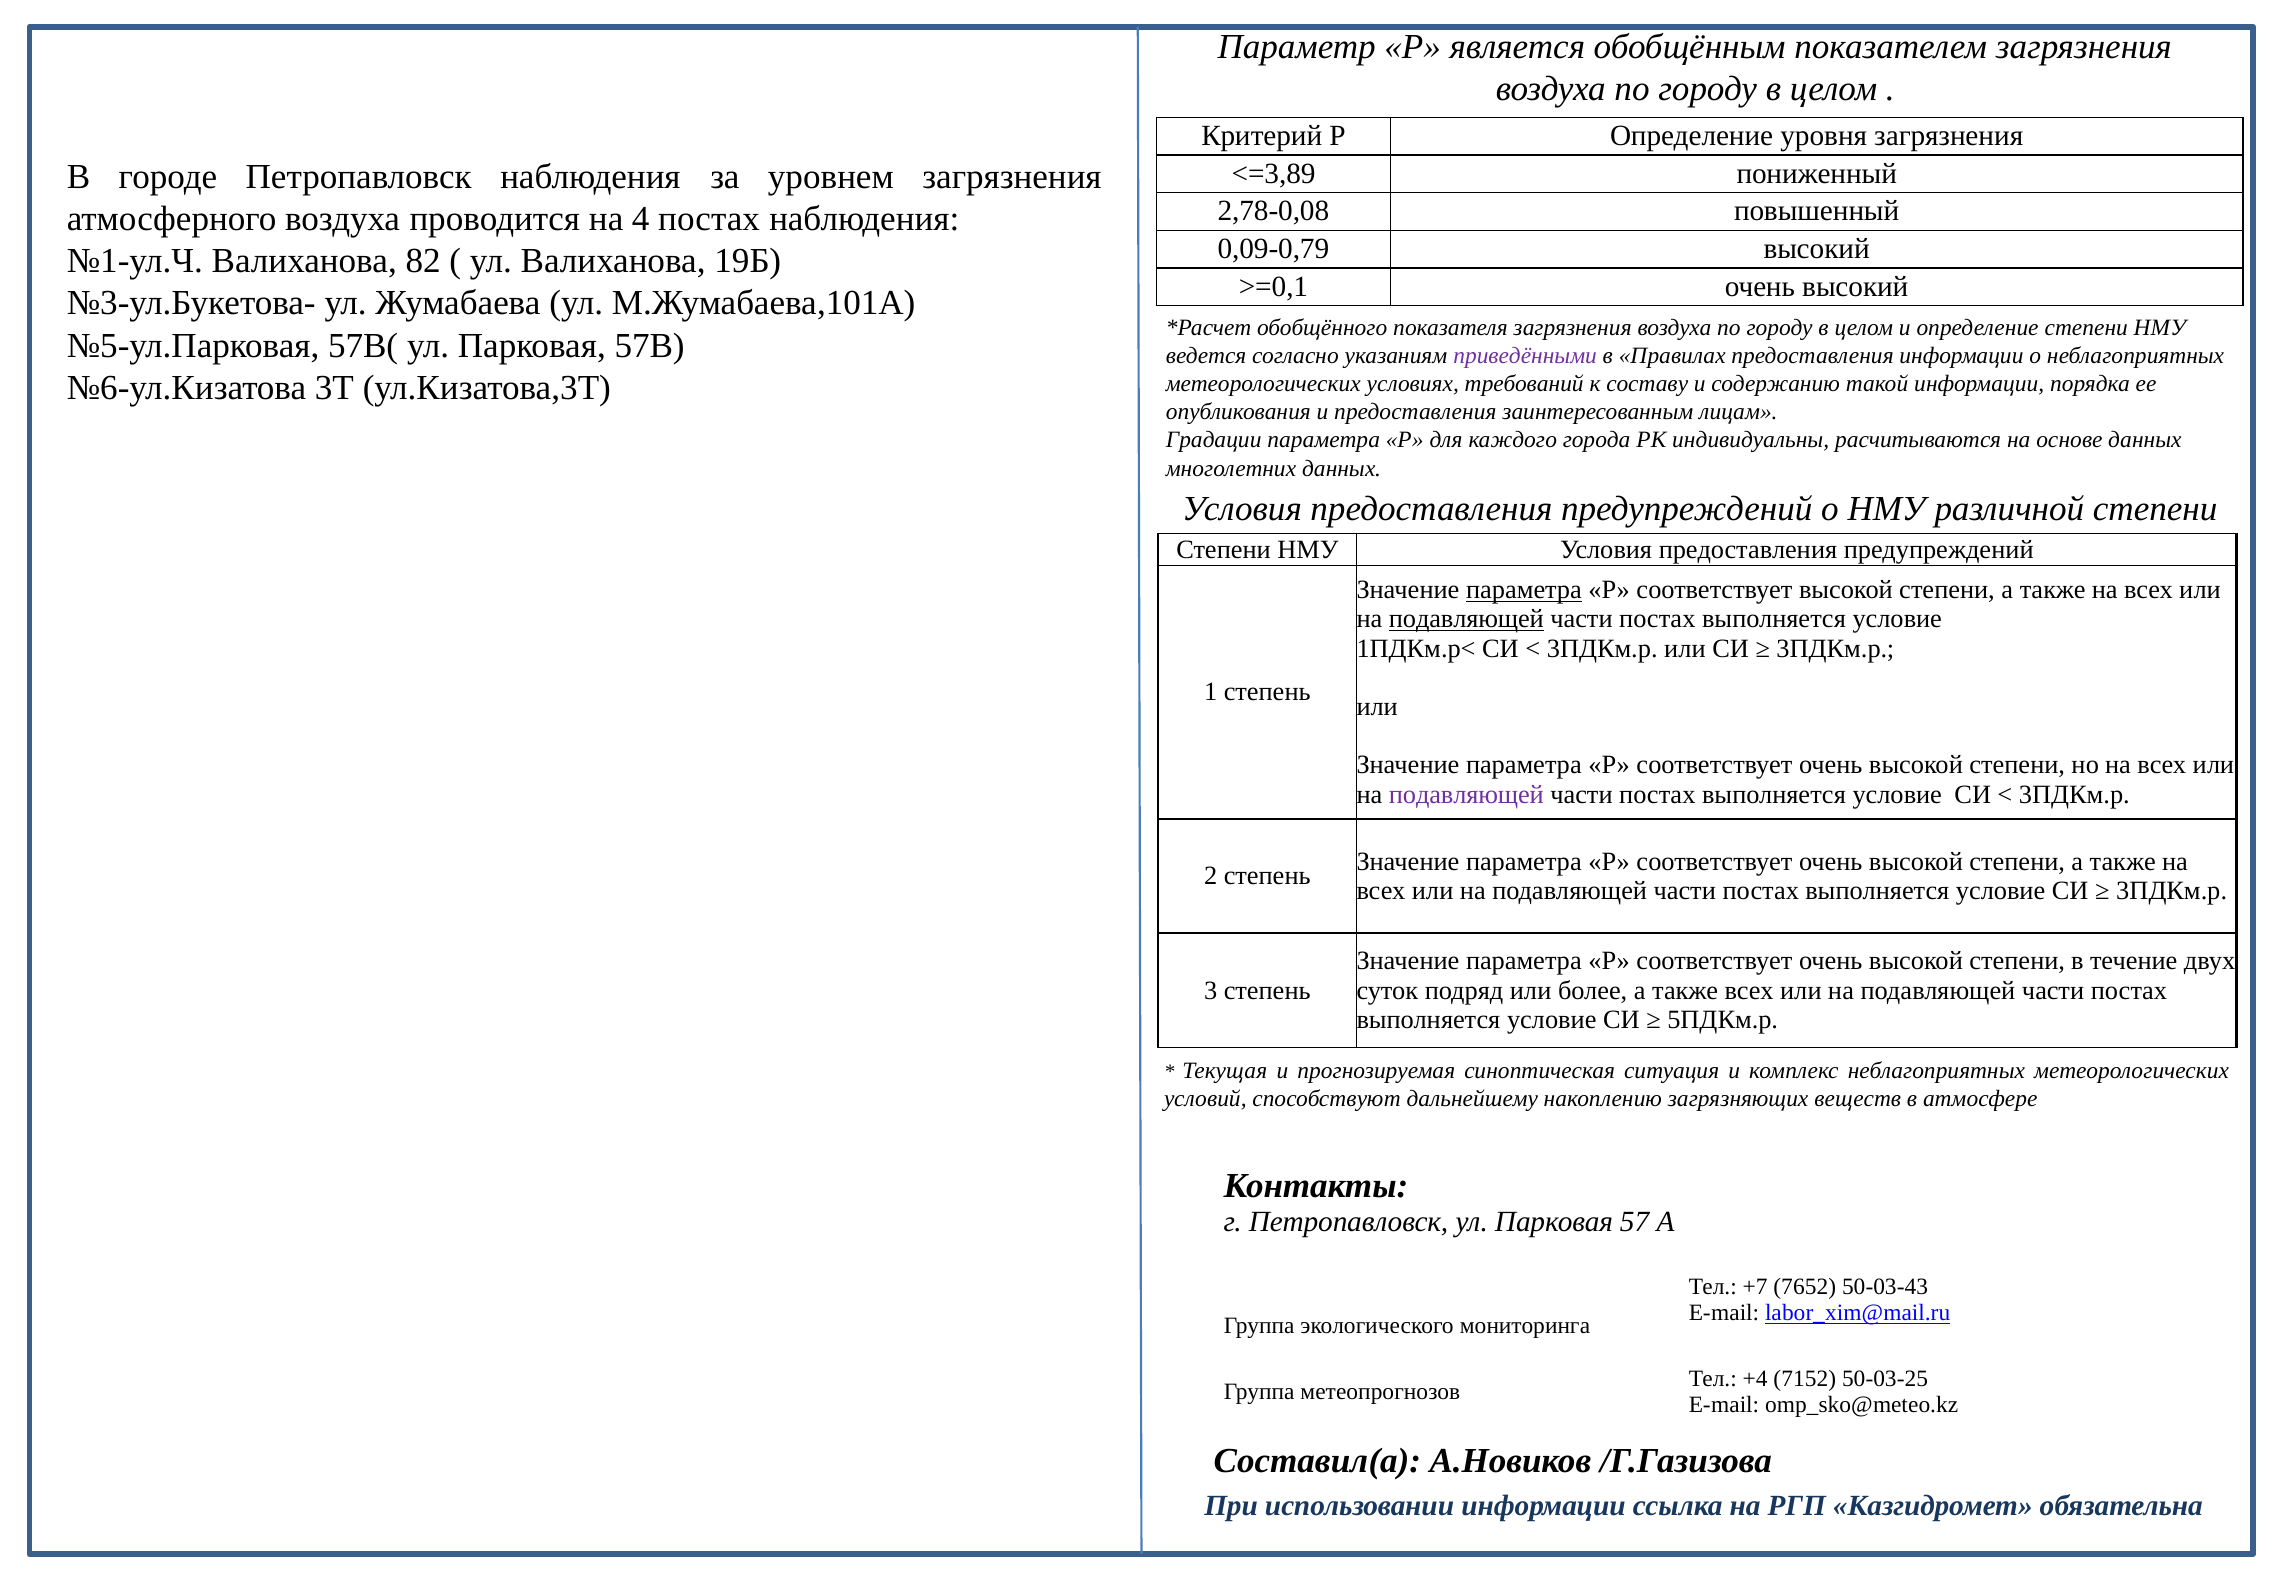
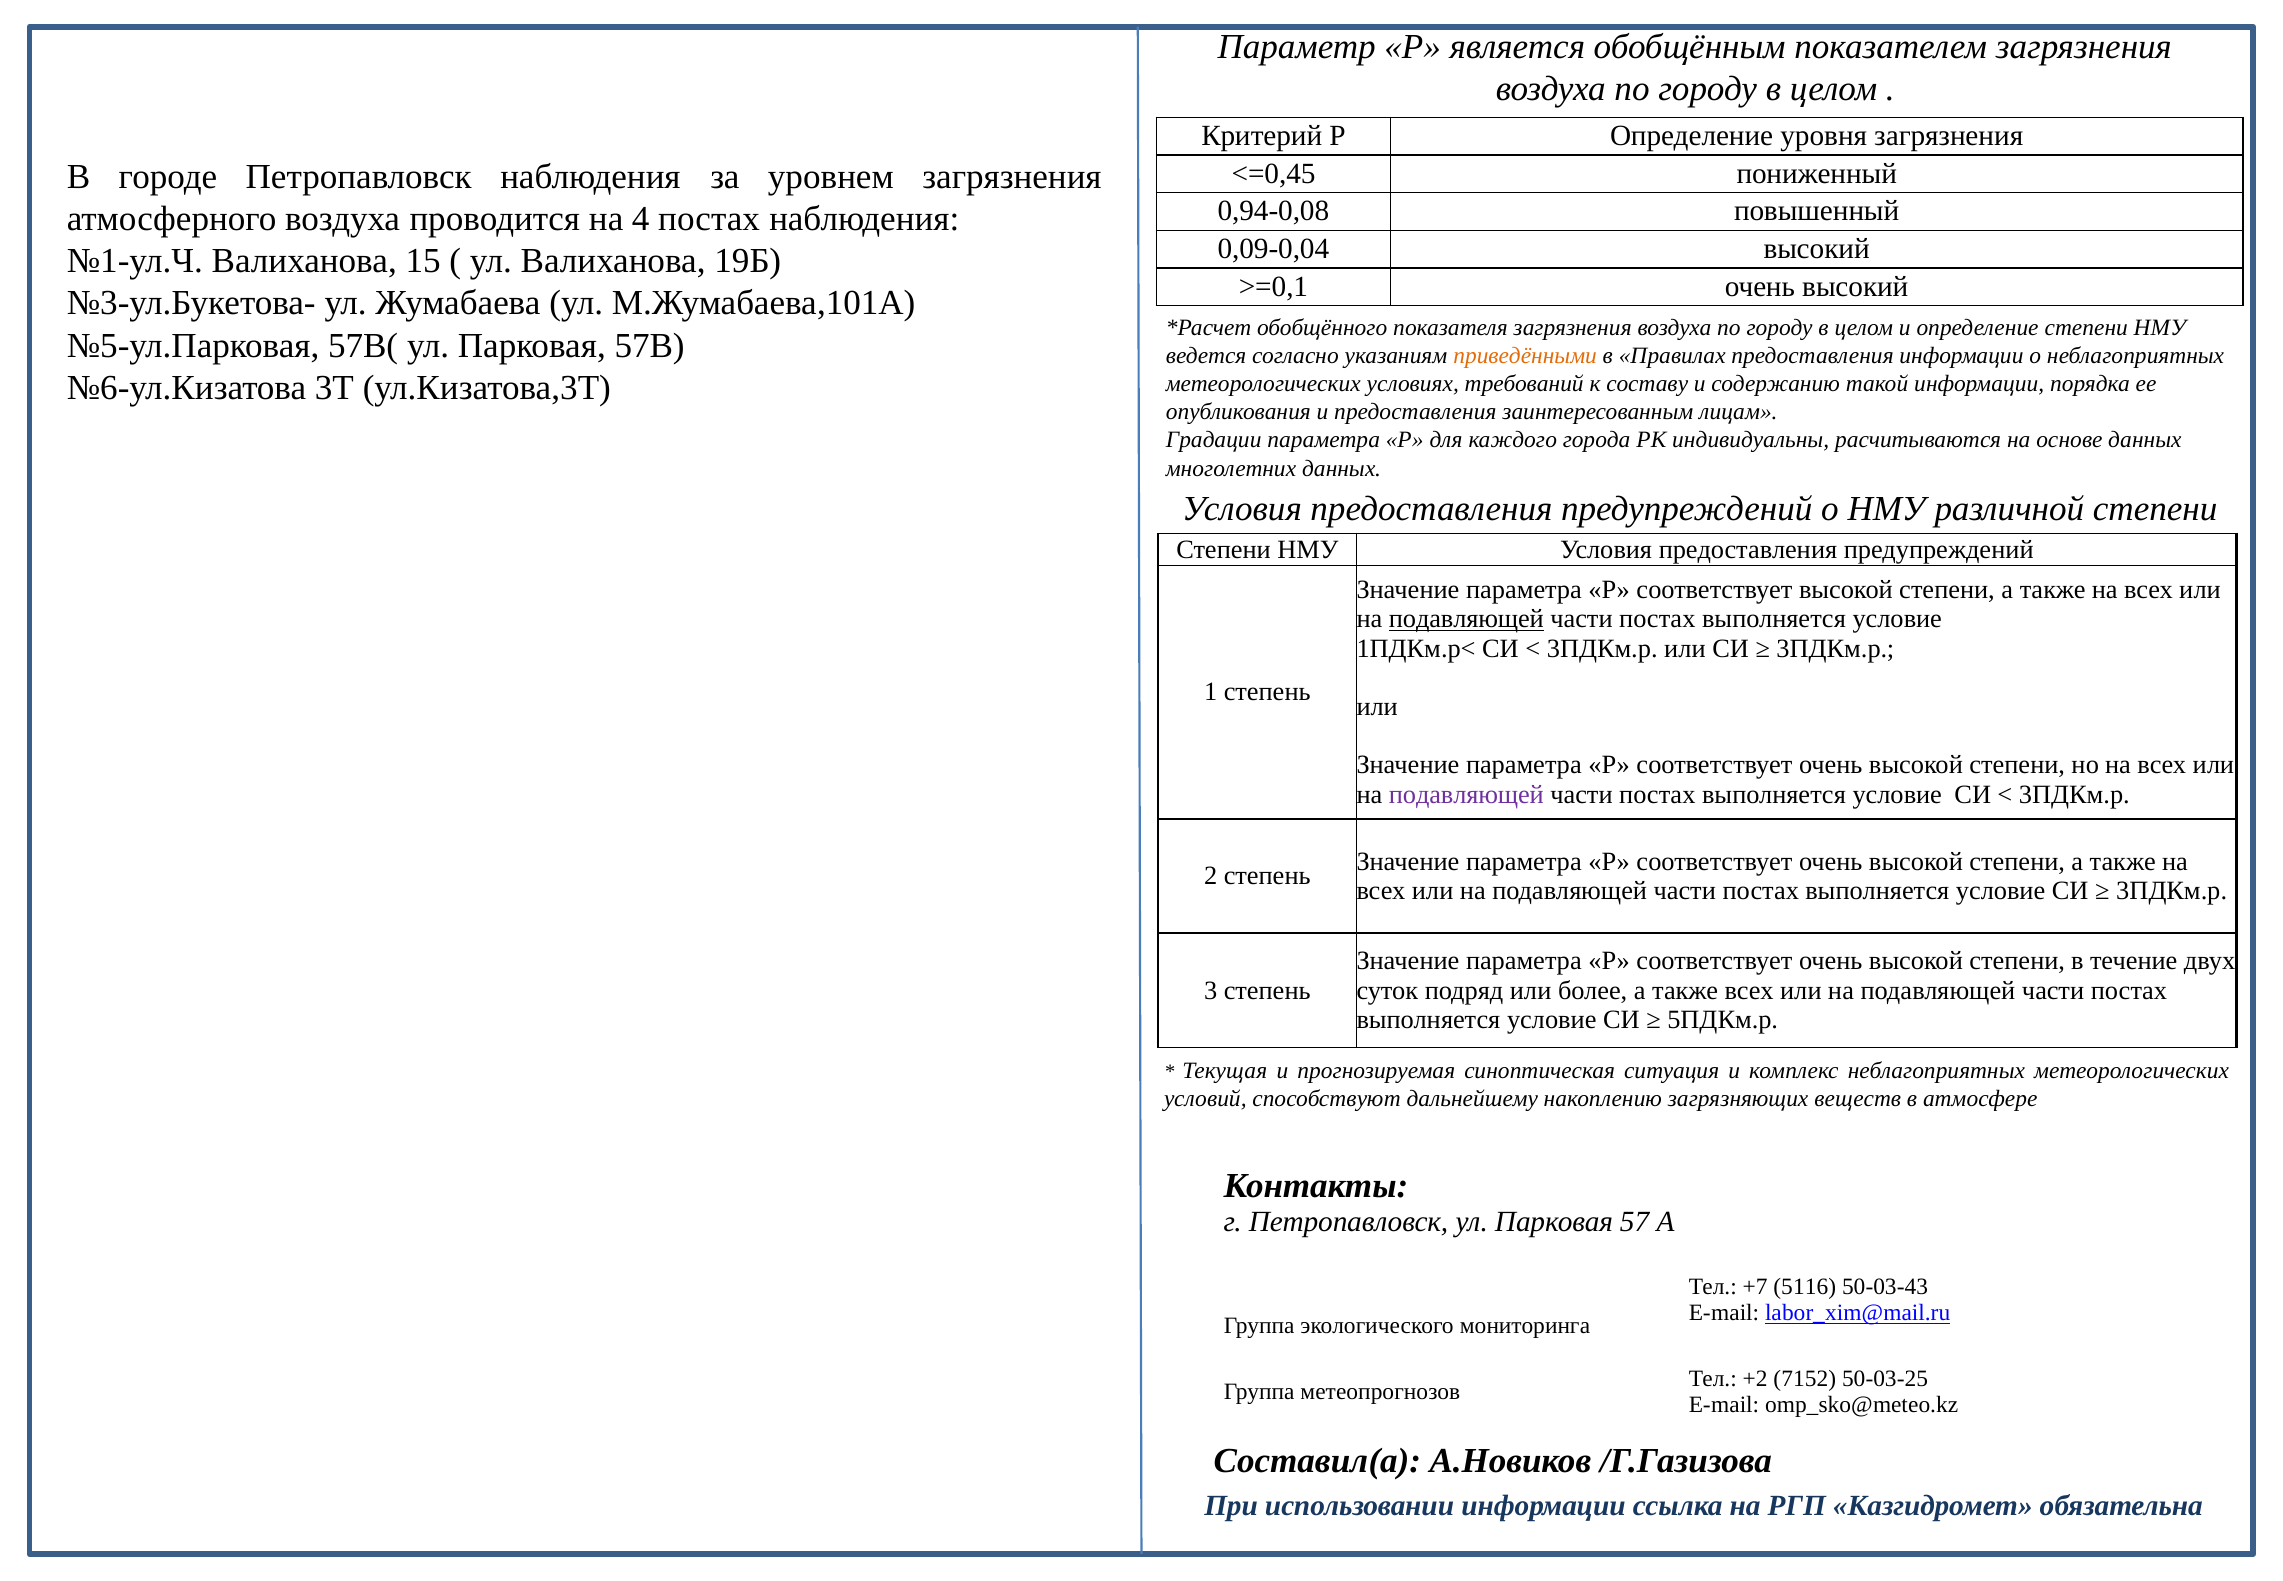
<=3,89: <=3,89 -> <=0,45
2,78-0,08: 2,78-0,08 -> 0,94-0,08
0,09-0,79: 0,09-0,79 -> 0,09-0,04
82: 82 -> 15
приведёнными colour: purple -> orange
параметра at (1524, 590) underline: present -> none
7652: 7652 -> 5116
+4: +4 -> +2
